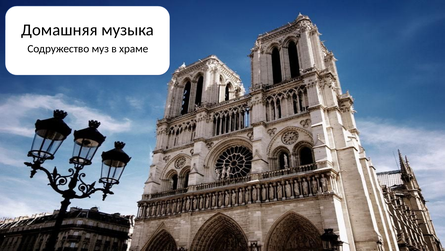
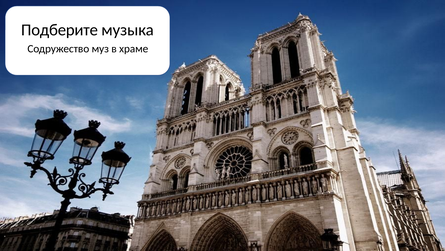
Домашняя: Домашняя -> Подберите
